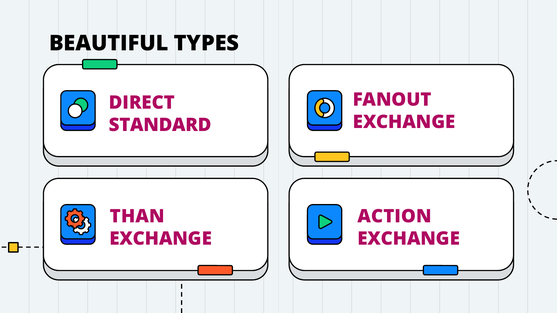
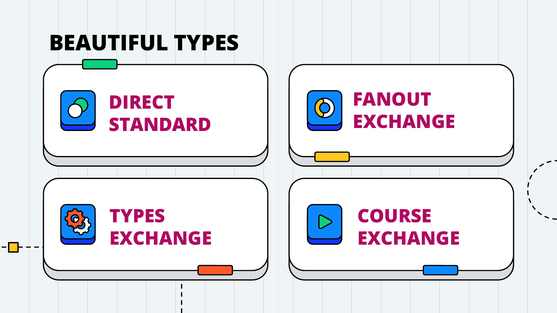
THAN at (137, 217): THAN -> TYPES
ACTION: ACTION -> COURSE
